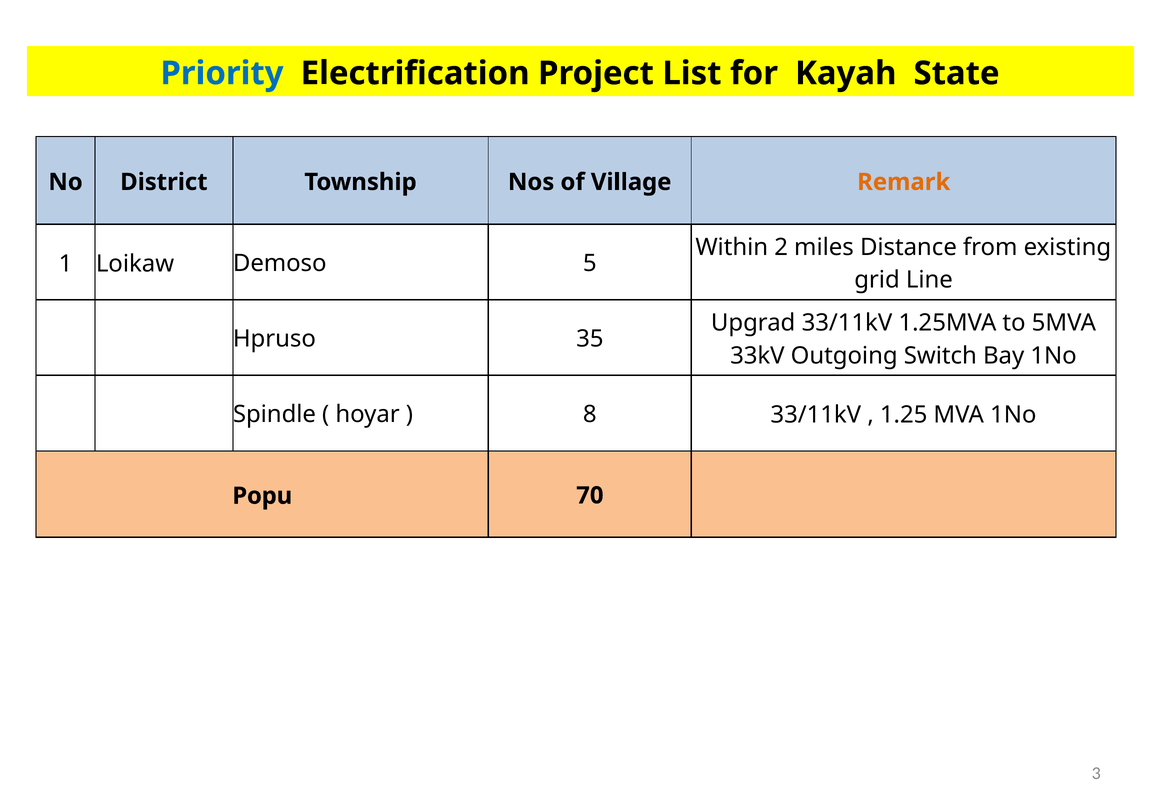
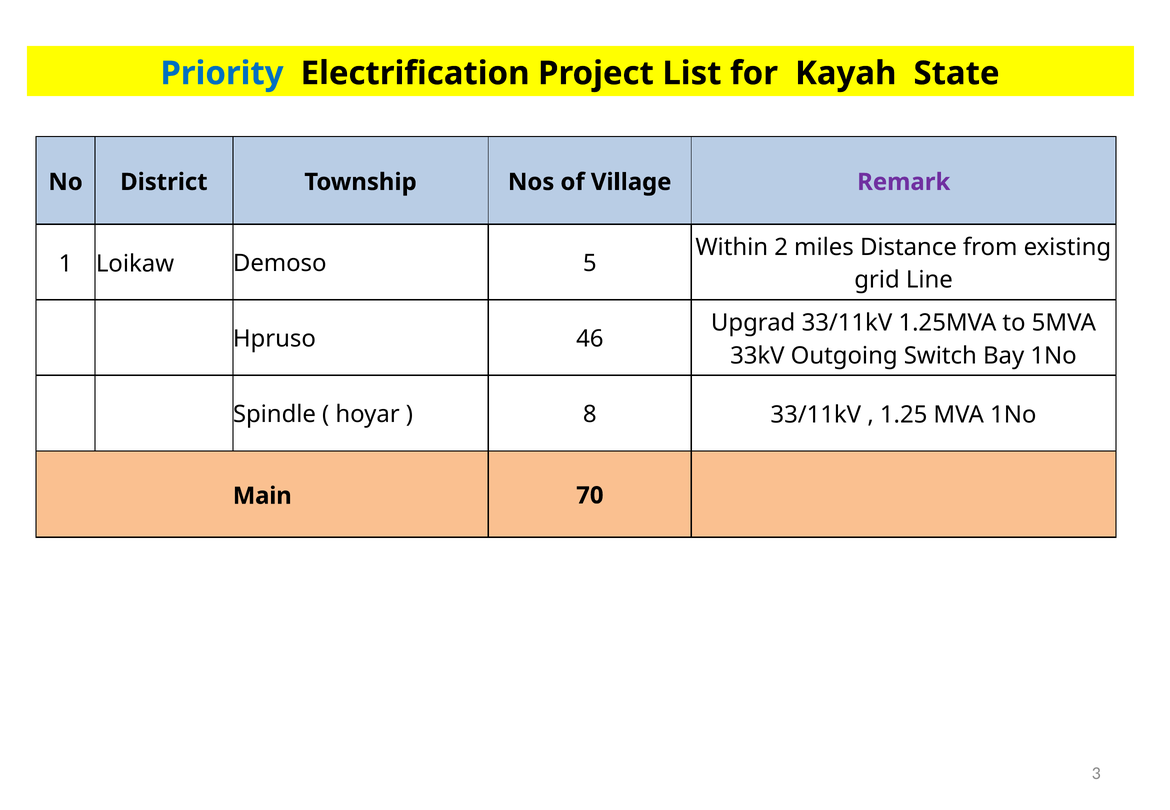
Remark colour: orange -> purple
35: 35 -> 46
Popu: Popu -> Main
